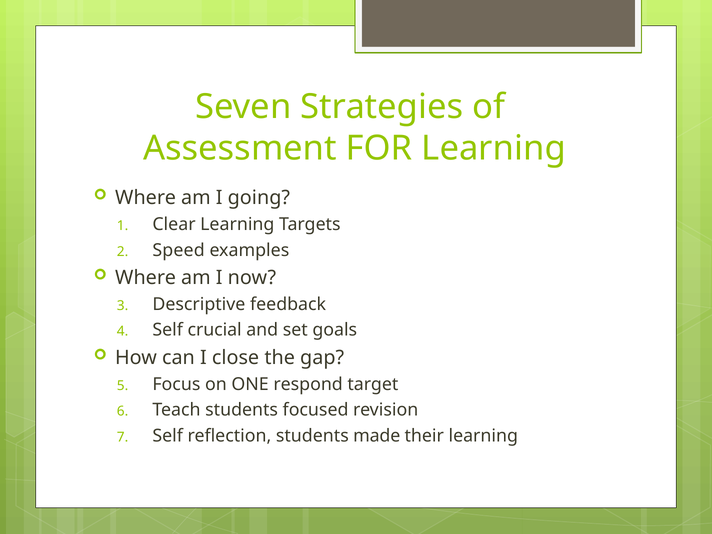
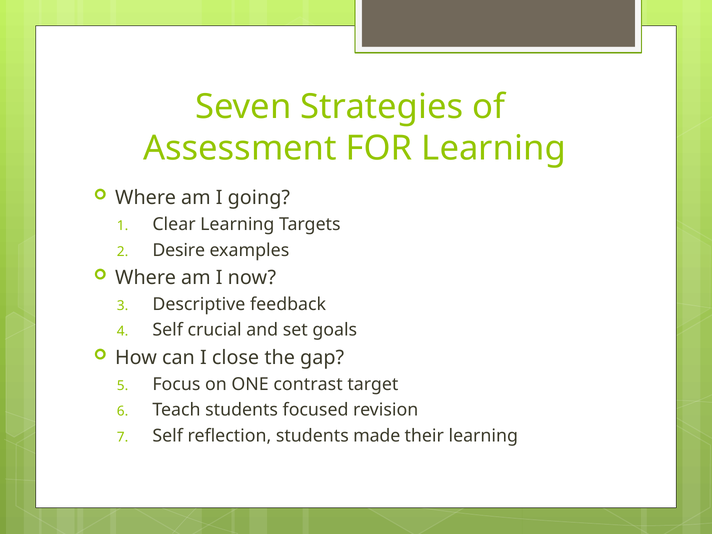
Speed: Speed -> Desire
respond: respond -> contrast
